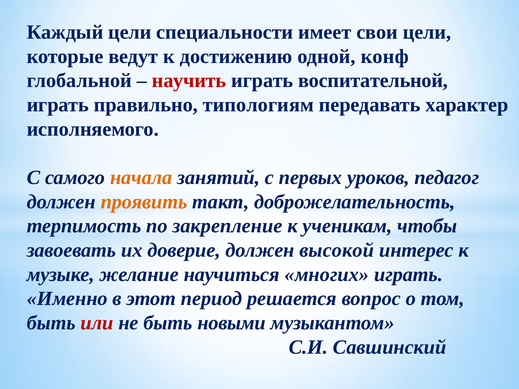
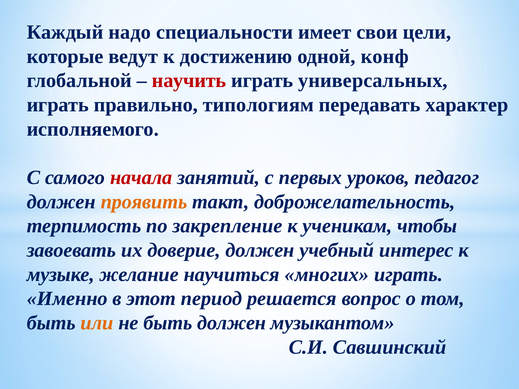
Каждый цели: цели -> надо
воспитательной: воспитательной -> универсальных
начала colour: orange -> red
высокой: высокой -> учебный
или colour: red -> orange
быть новыми: новыми -> должен
